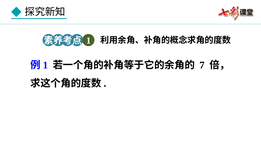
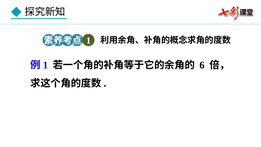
7: 7 -> 6
